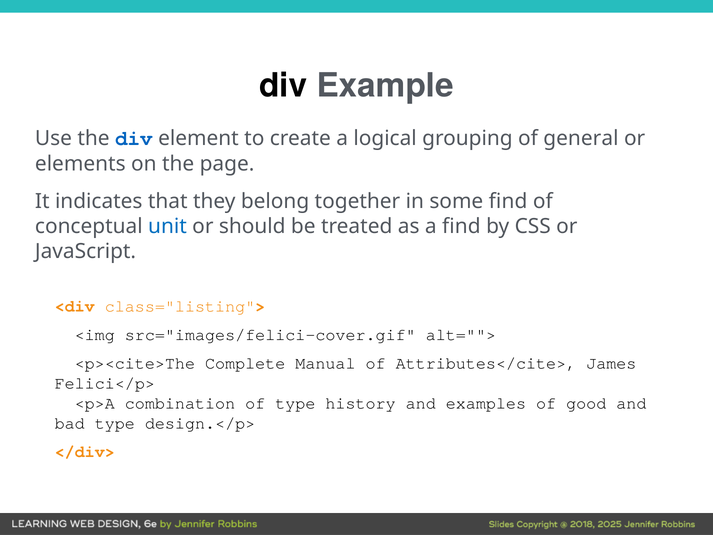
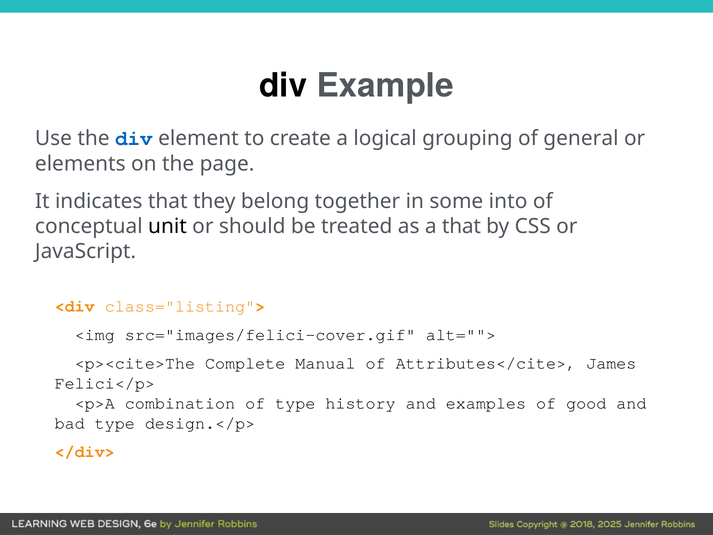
some find: find -> into
unit colour: blue -> black
a find: find -> that
